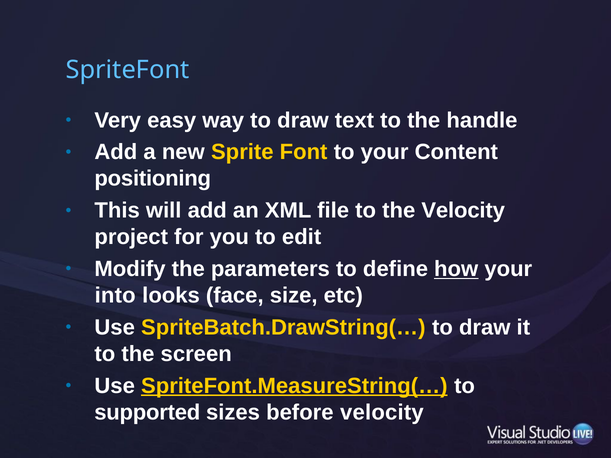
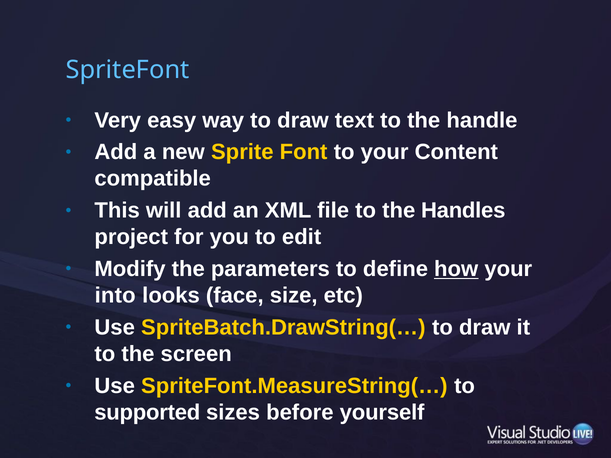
positioning: positioning -> compatible
the Velocity: Velocity -> Handles
SpriteFont.MeasureString(… underline: present -> none
before velocity: velocity -> yourself
